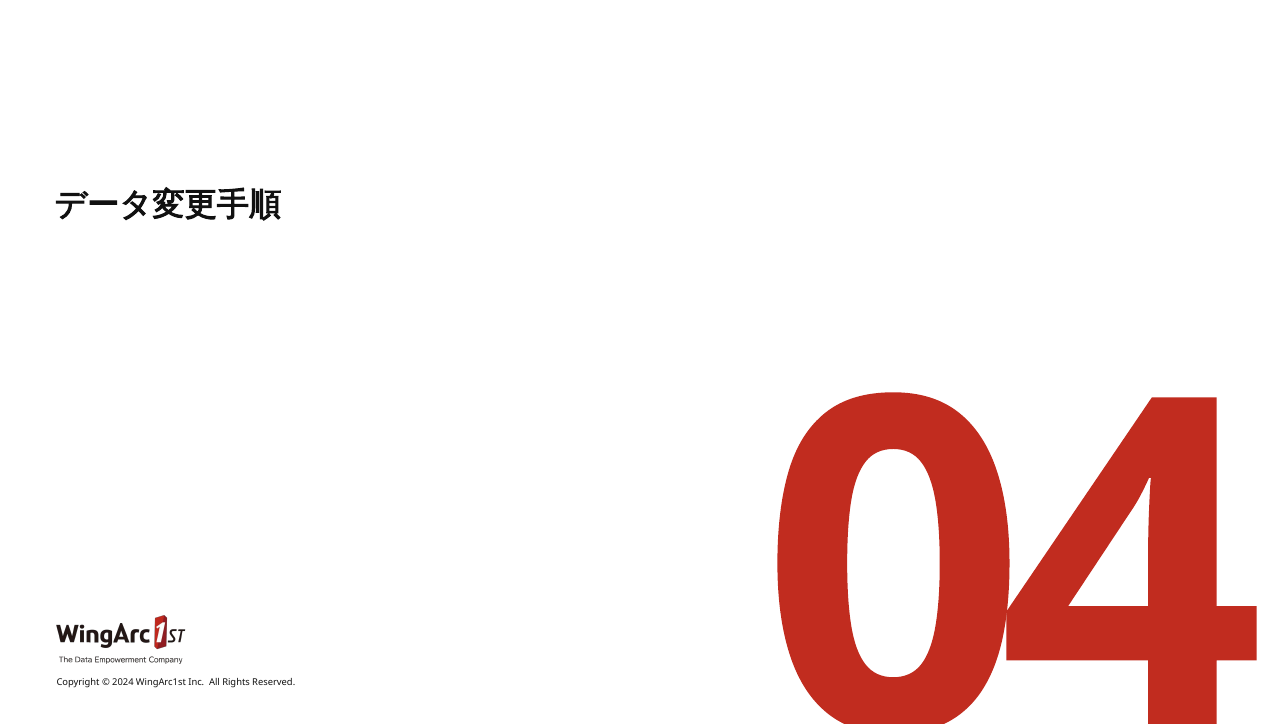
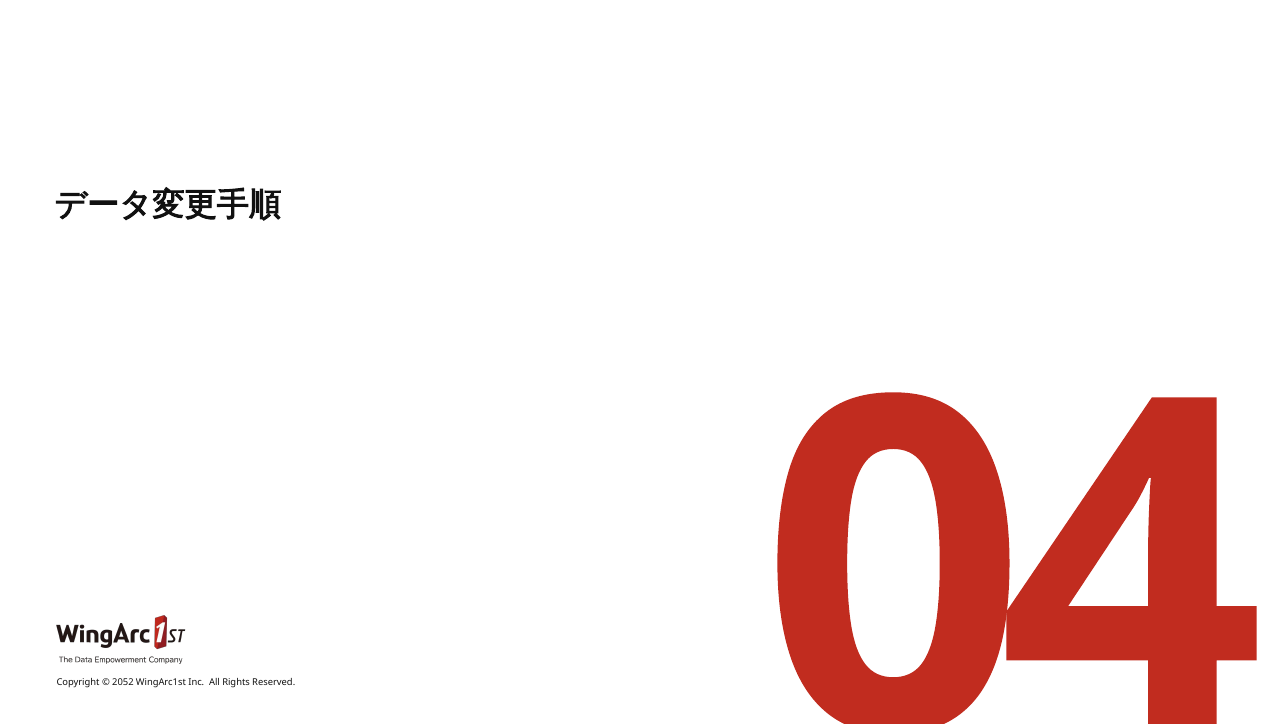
2024: 2024 -> 2052
